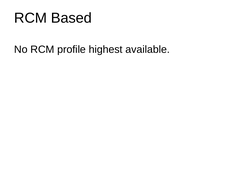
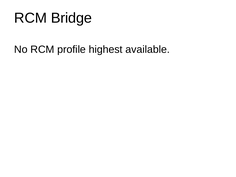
Based: Based -> Bridge
